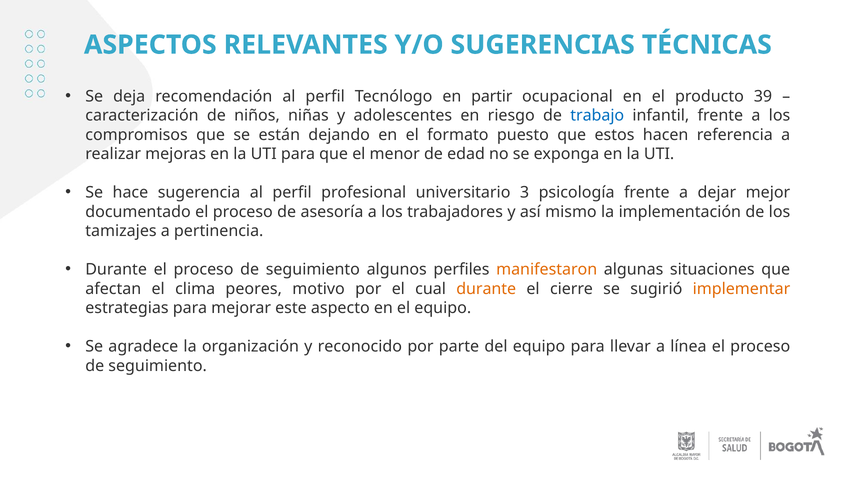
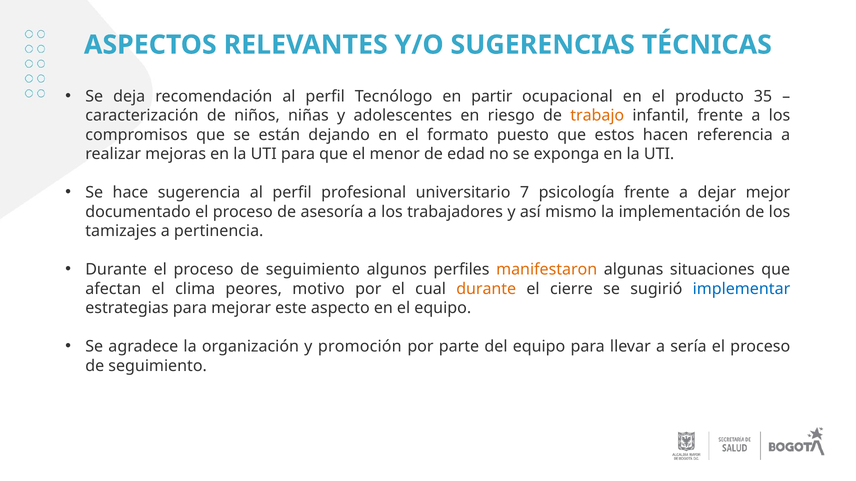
39: 39 -> 35
trabajo colour: blue -> orange
3: 3 -> 7
implementar colour: orange -> blue
reconocido: reconocido -> promoción
línea: línea -> sería
